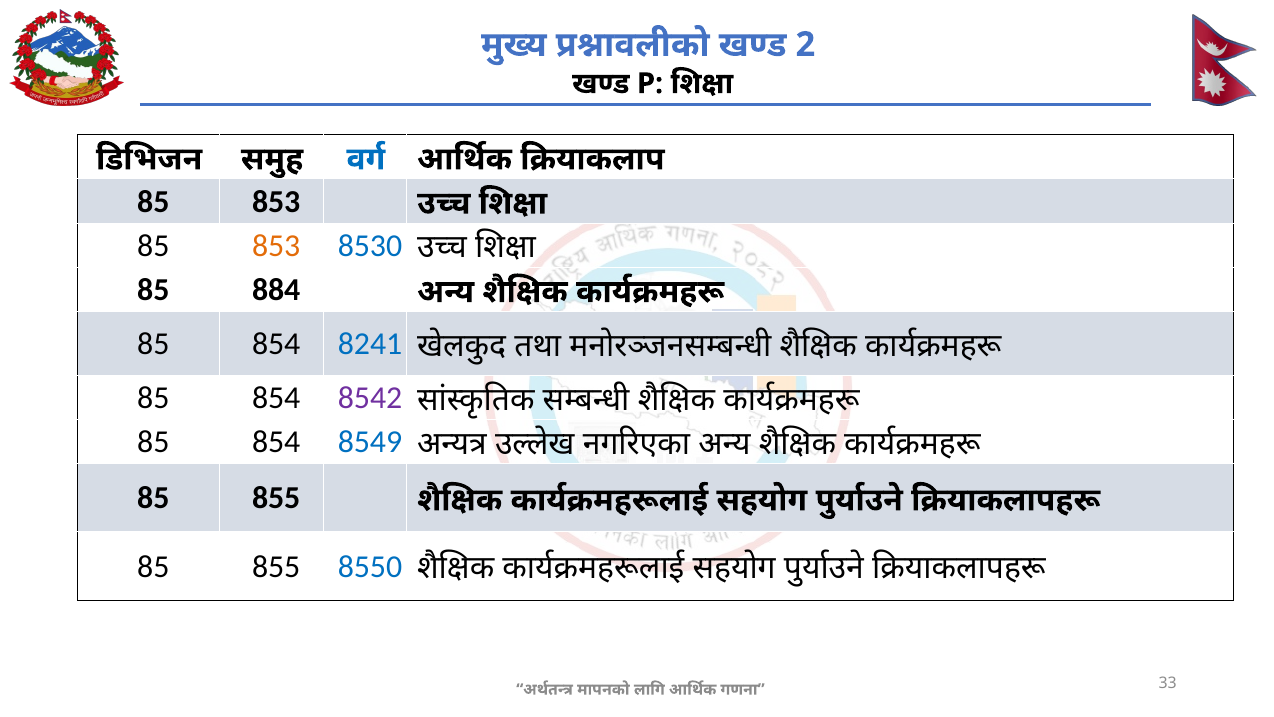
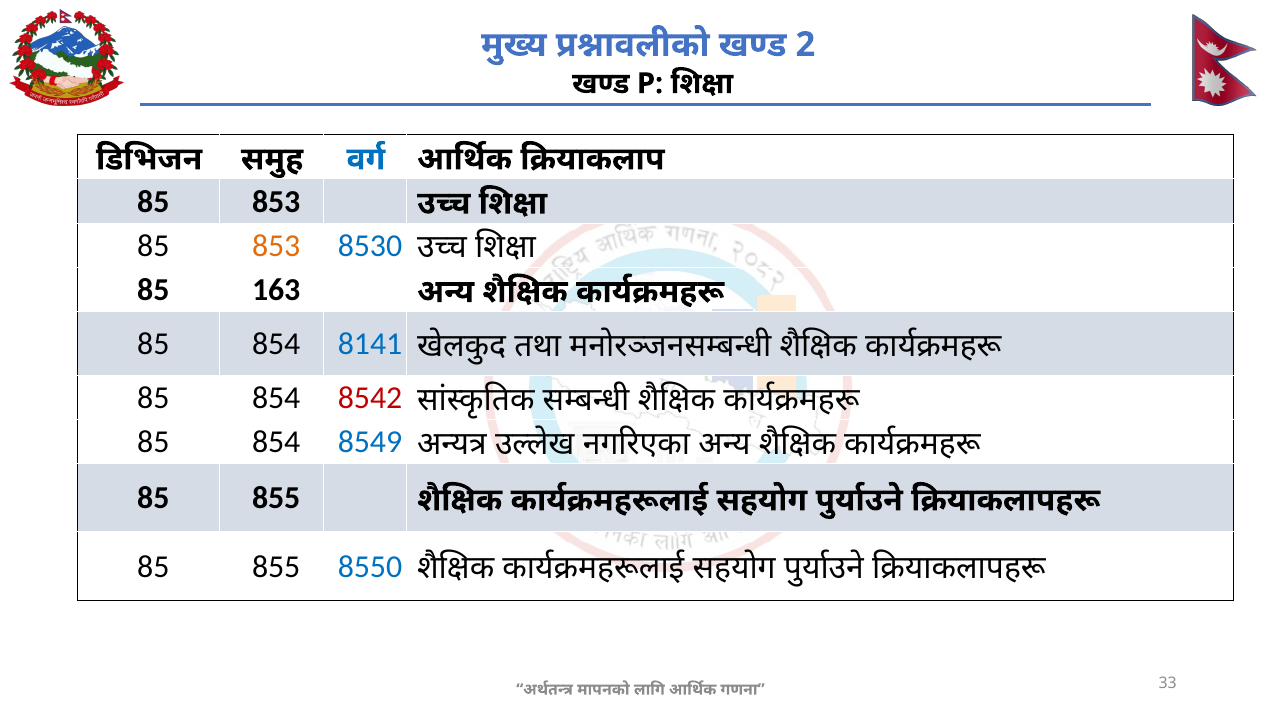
884: 884 -> 163
8241: 8241 -> 8141
8542 colour: purple -> red
